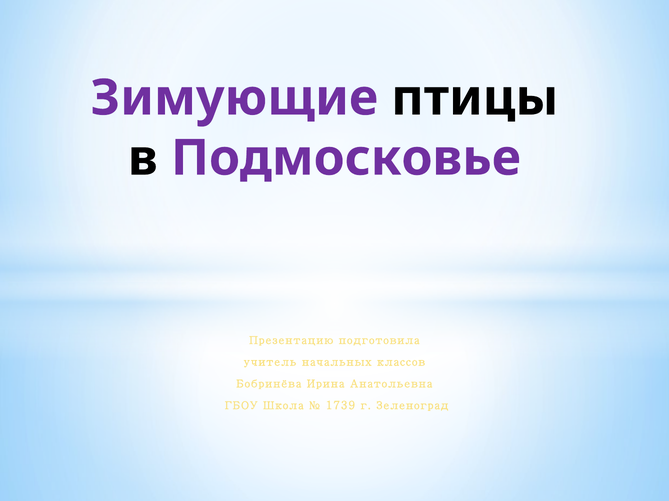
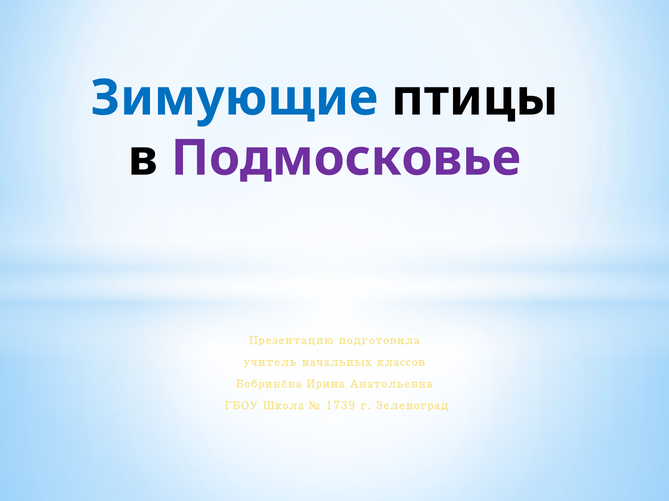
Зимующие colour: purple -> blue
